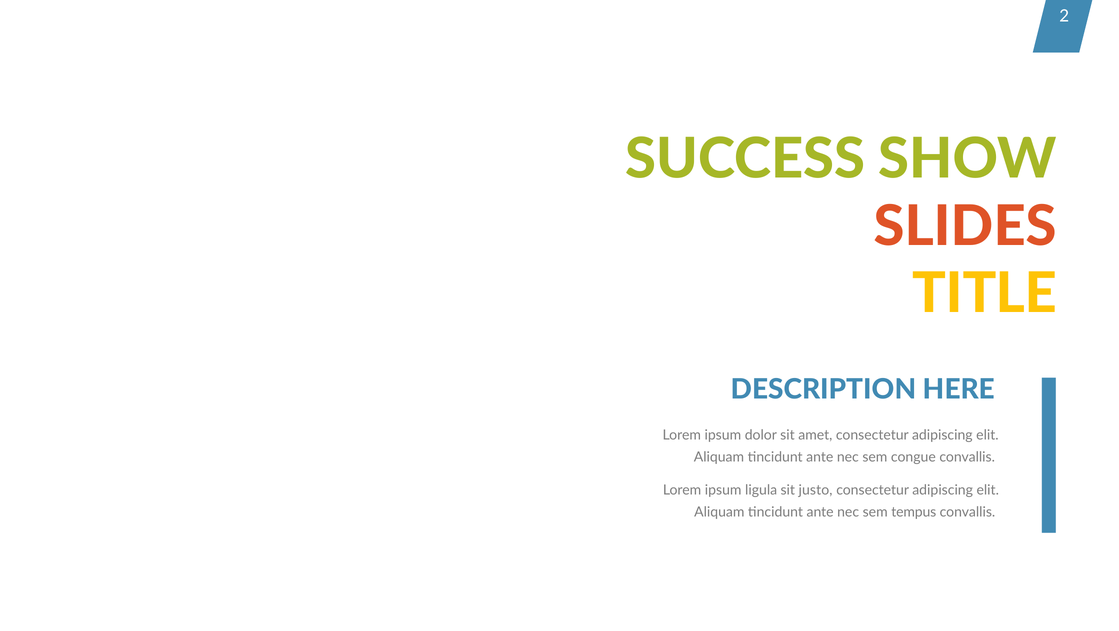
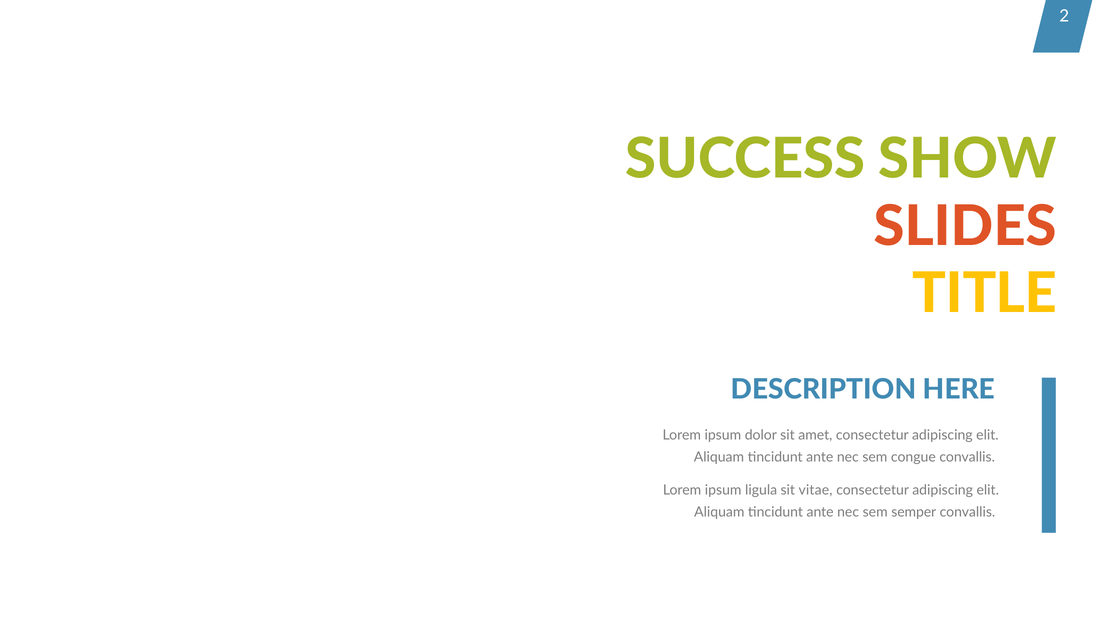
justo: justo -> vitae
tempus: tempus -> semper
